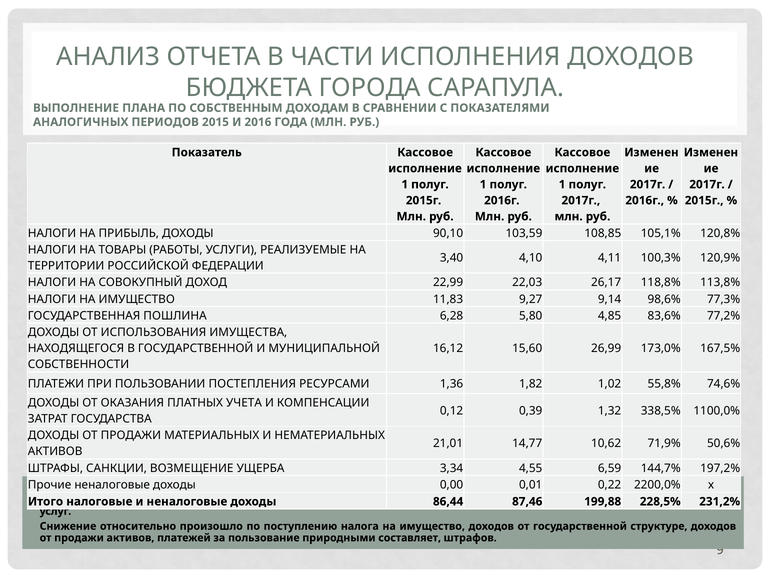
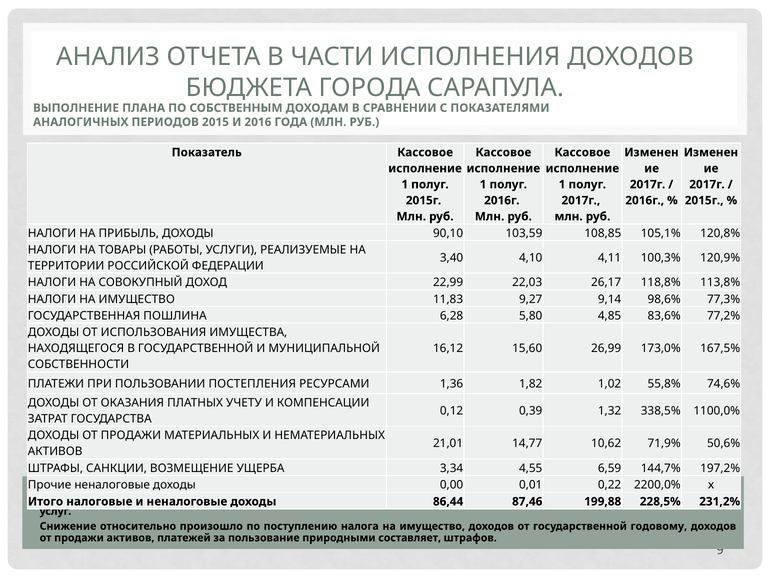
УЧЕТА: УЧЕТА -> УЧЕТУ
структуре: структуре -> годовому
